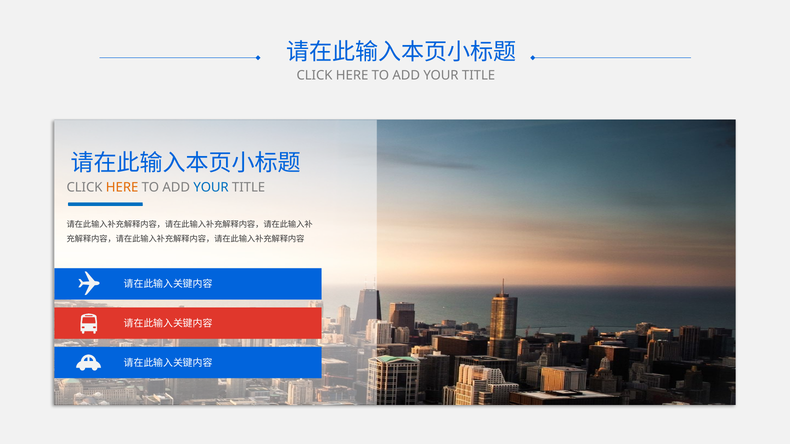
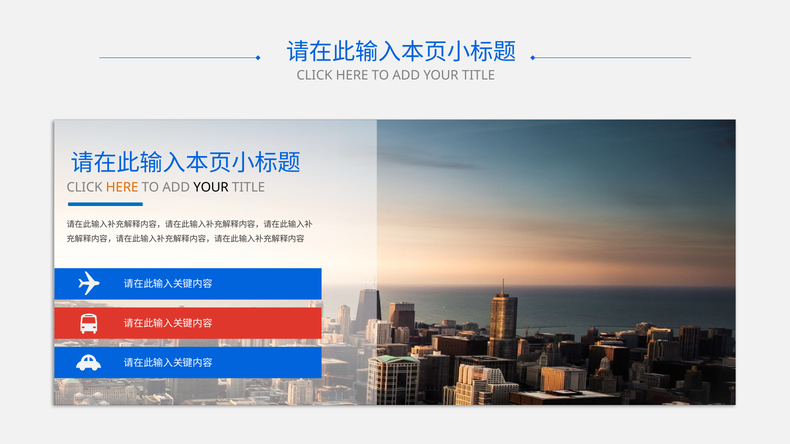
YOUR at (211, 188) colour: blue -> black
